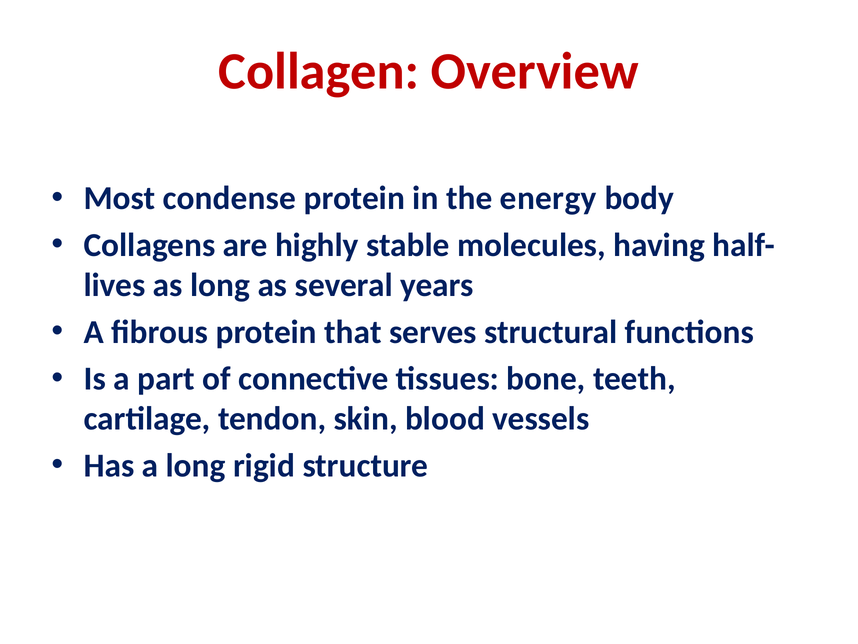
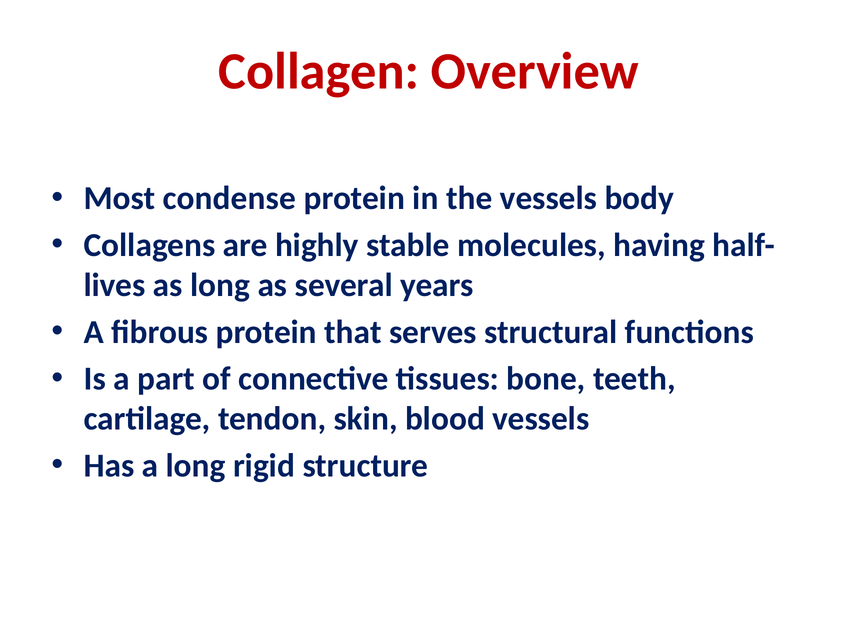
the energy: energy -> vessels
